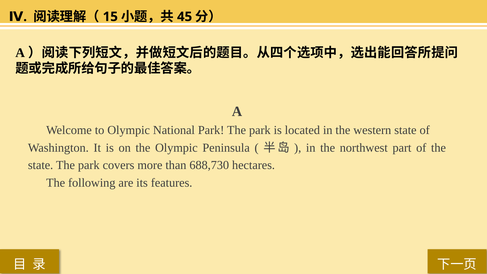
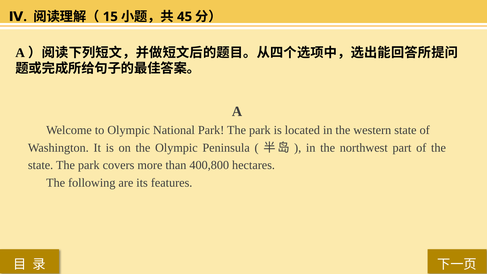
688,730: 688,730 -> 400,800
